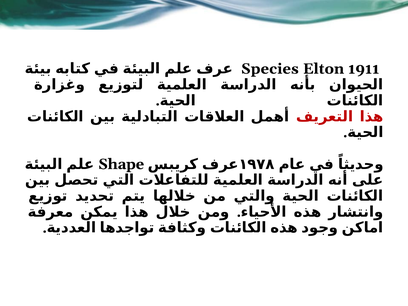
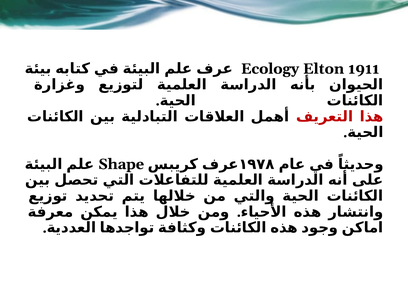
Species: Species -> Ecology
